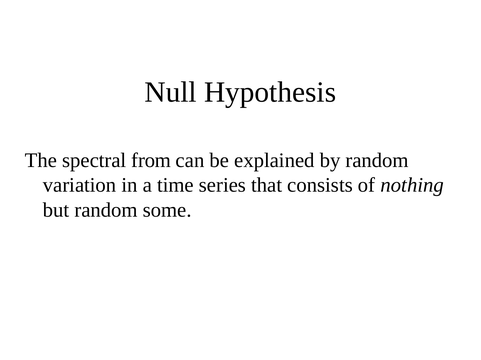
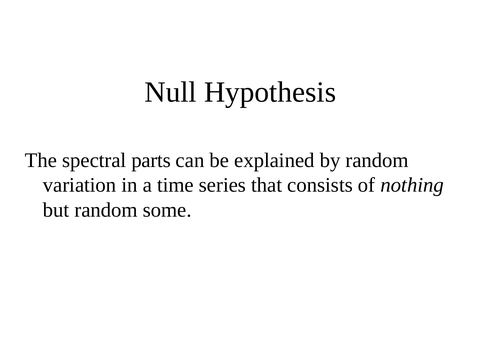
from: from -> parts
